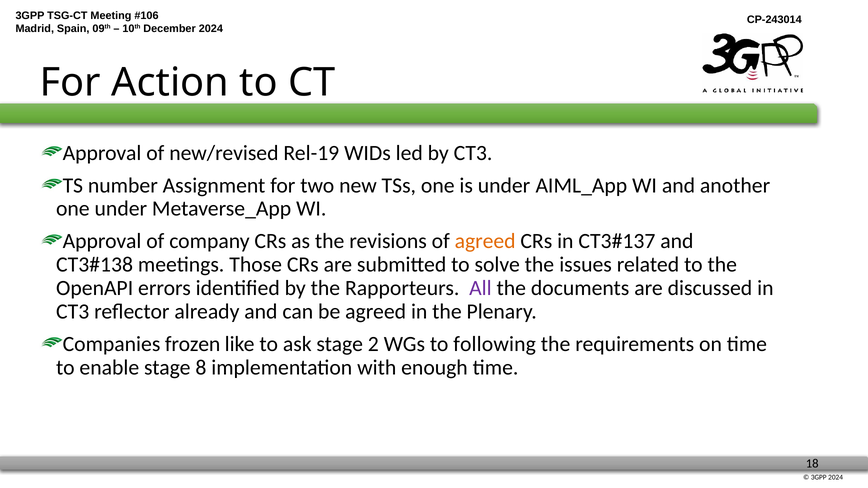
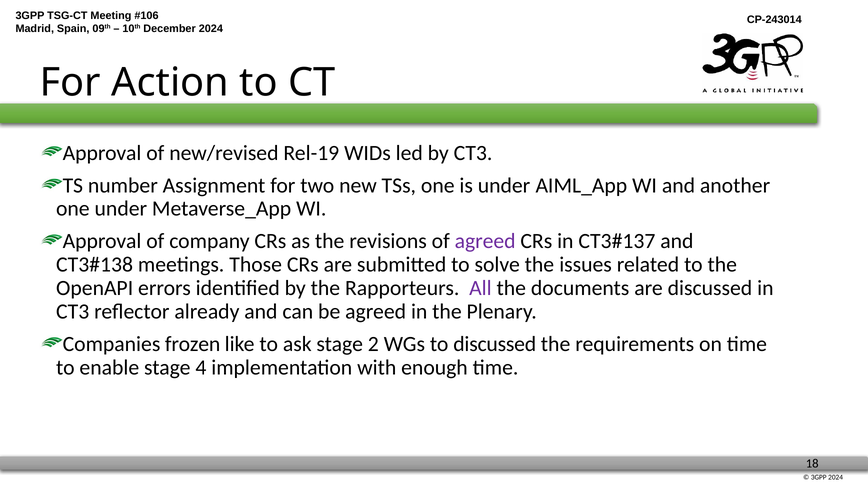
agreed at (485, 241) colour: orange -> purple
to following: following -> discussed
8: 8 -> 4
